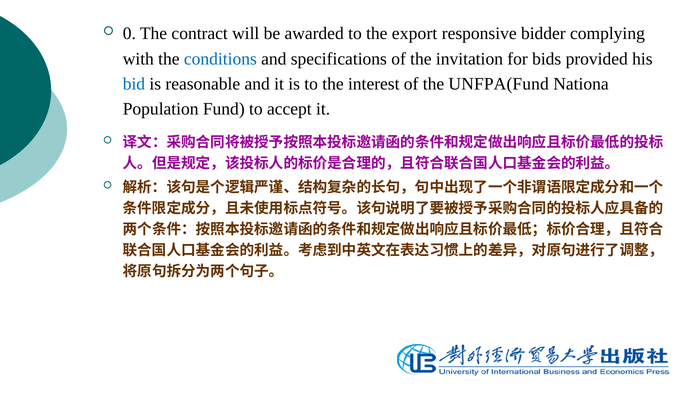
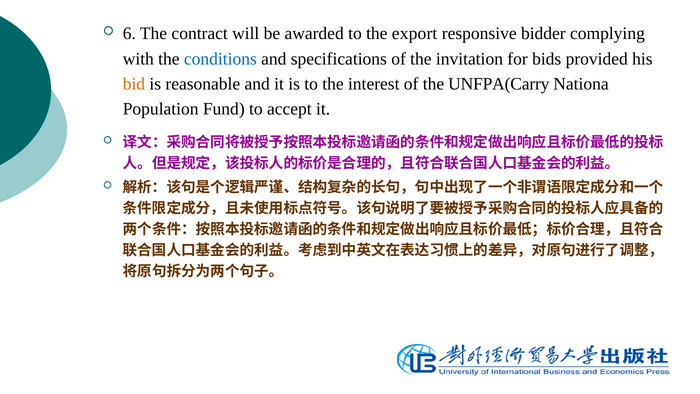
0: 0 -> 6
bid colour: blue -> orange
UNFPA(Fund: UNFPA(Fund -> UNFPA(Carry
